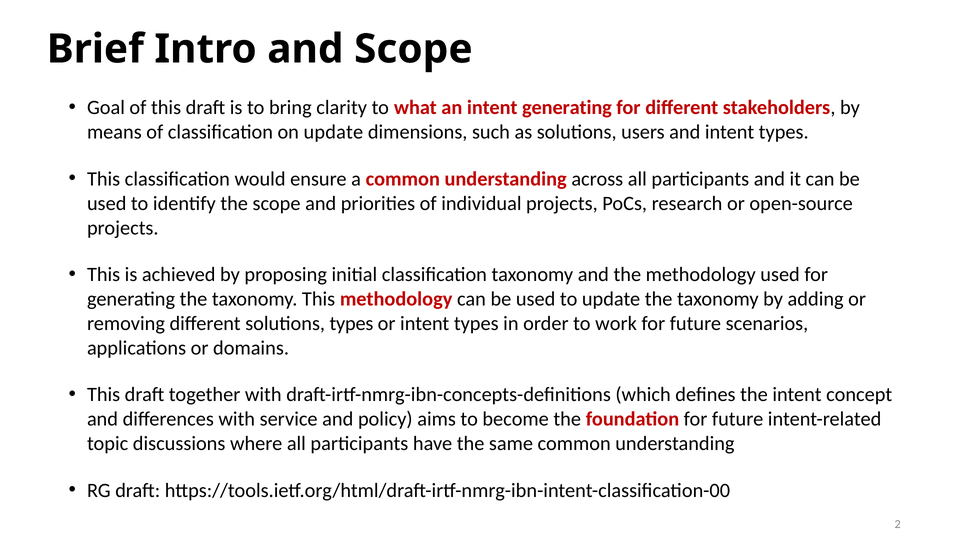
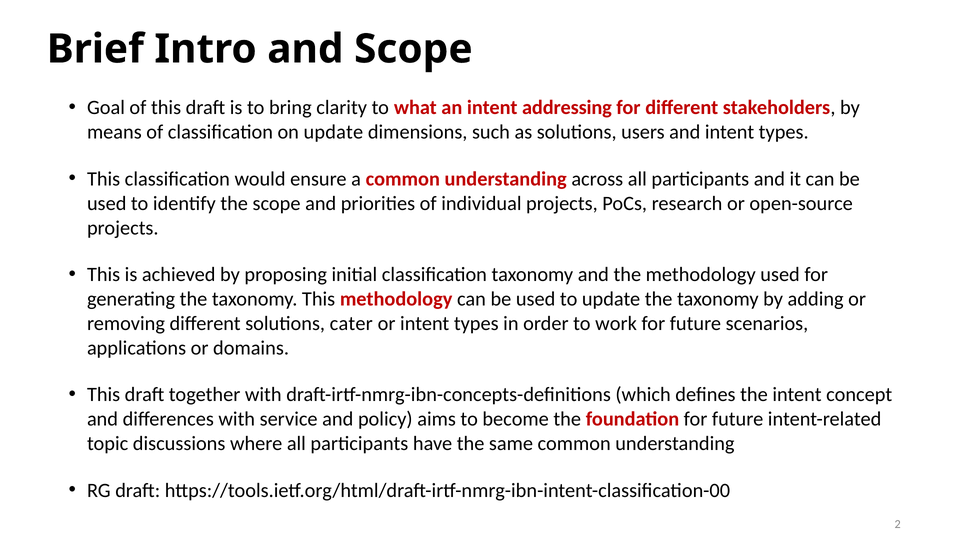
intent generating: generating -> addressing
solutions types: types -> cater
